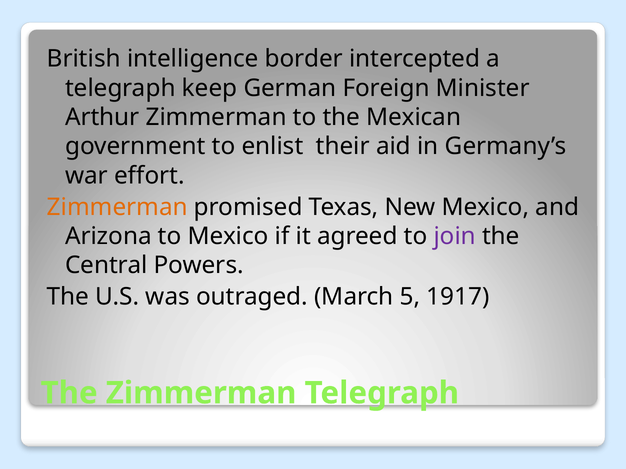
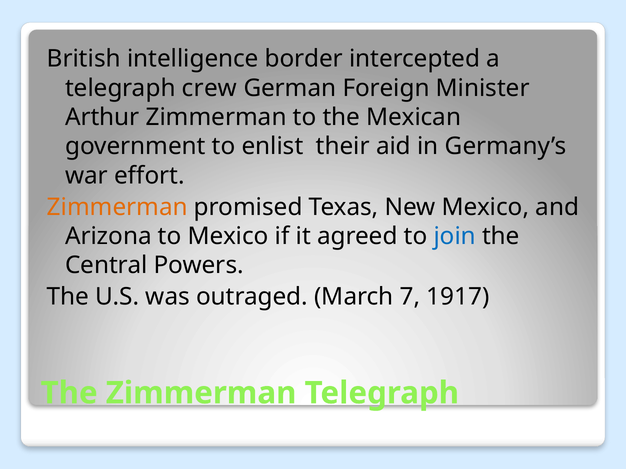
keep: keep -> crew
join colour: purple -> blue
5: 5 -> 7
